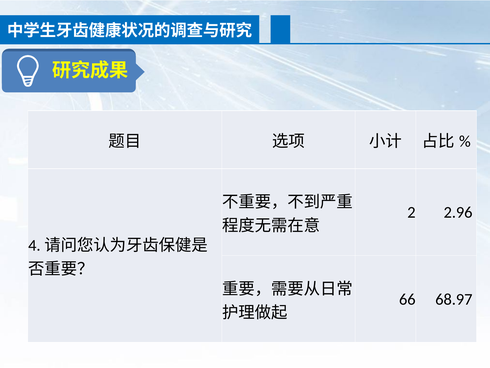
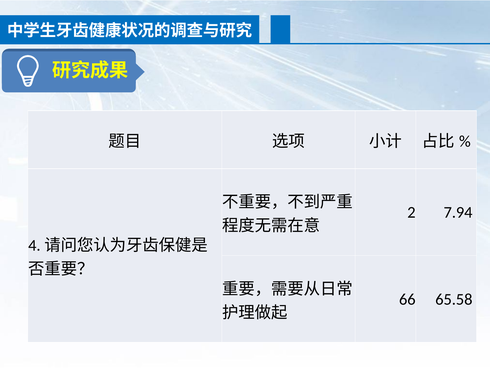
2.96: 2.96 -> 7.94
68.97: 68.97 -> 65.58
